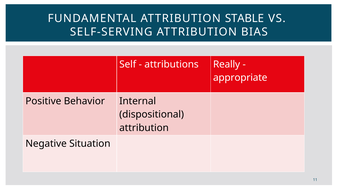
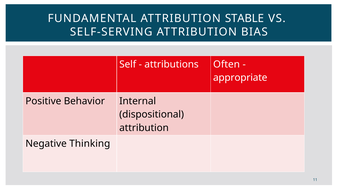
Really: Really -> Often
Situation: Situation -> Thinking
